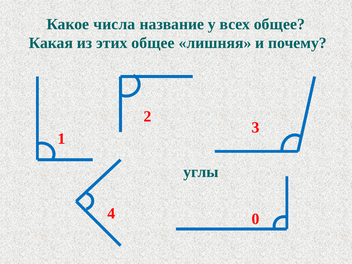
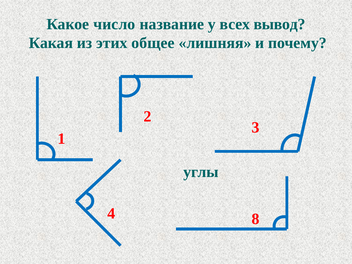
числа: числа -> число
всех общее: общее -> вывод
0: 0 -> 8
